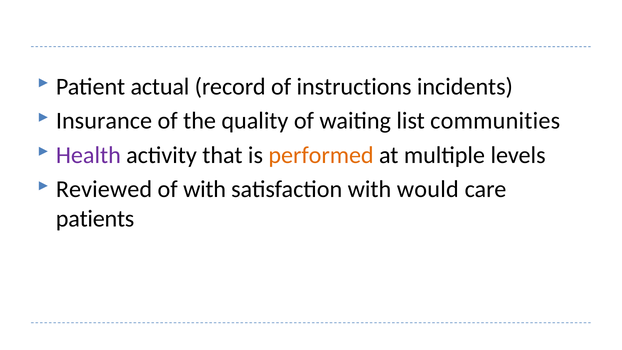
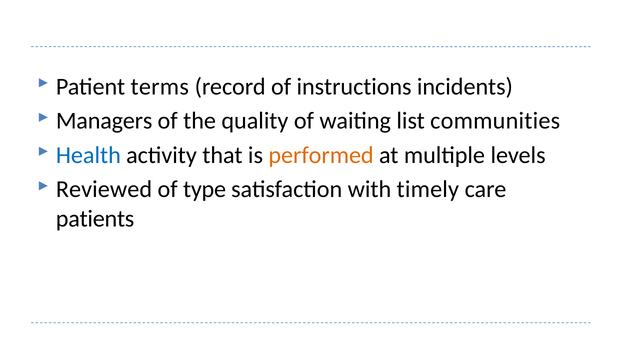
actual: actual -> terms
Insurance: Insurance -> Managers
Health colour: purple -> blue
of with: with -> type
would: would -> timely
